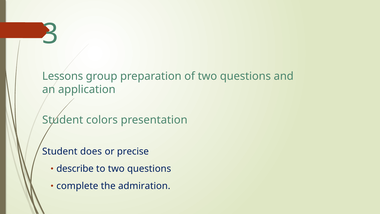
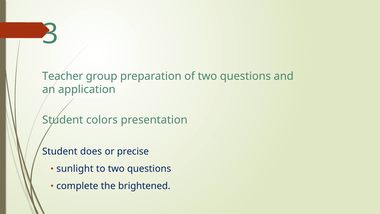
Lessons: Lessons -> Teacher
describe: describe -> sunlight
admiration: admiration -> brightened
